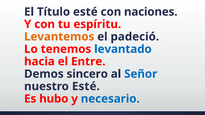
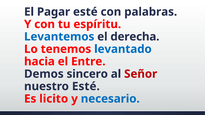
Título: Título -> Pagar
naciones: naciones -> palabras
Levantemos colour: orange -> blue
padeció: padeció -> derecha
Señor colour: blue -> red
hubo: hubo -> licito
